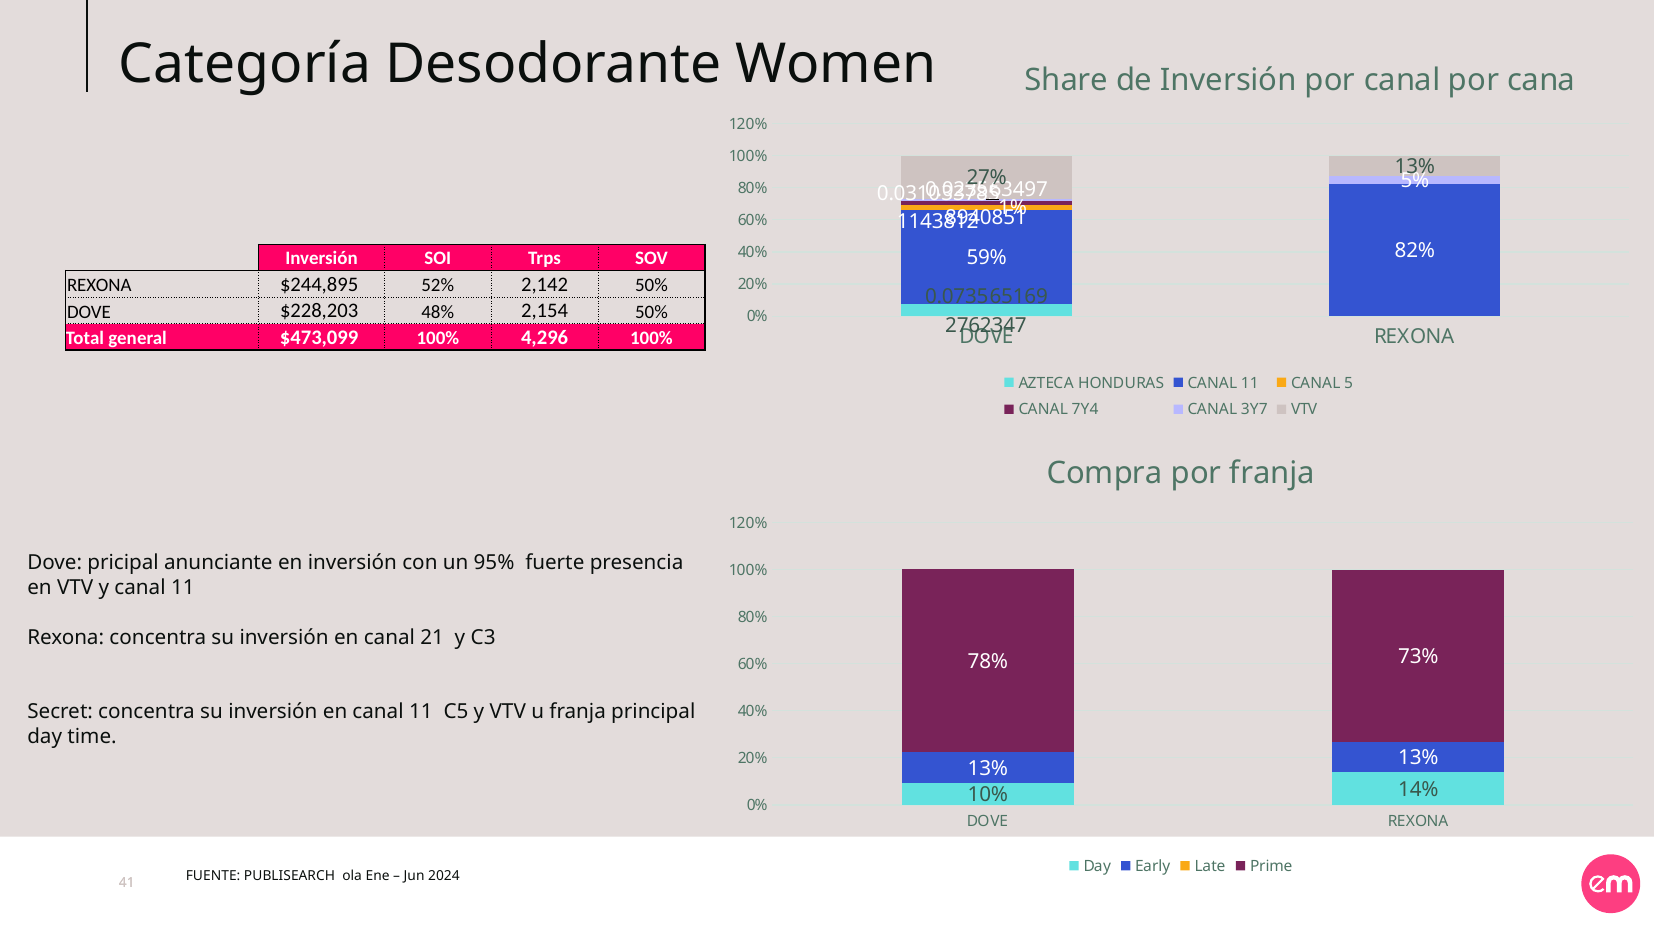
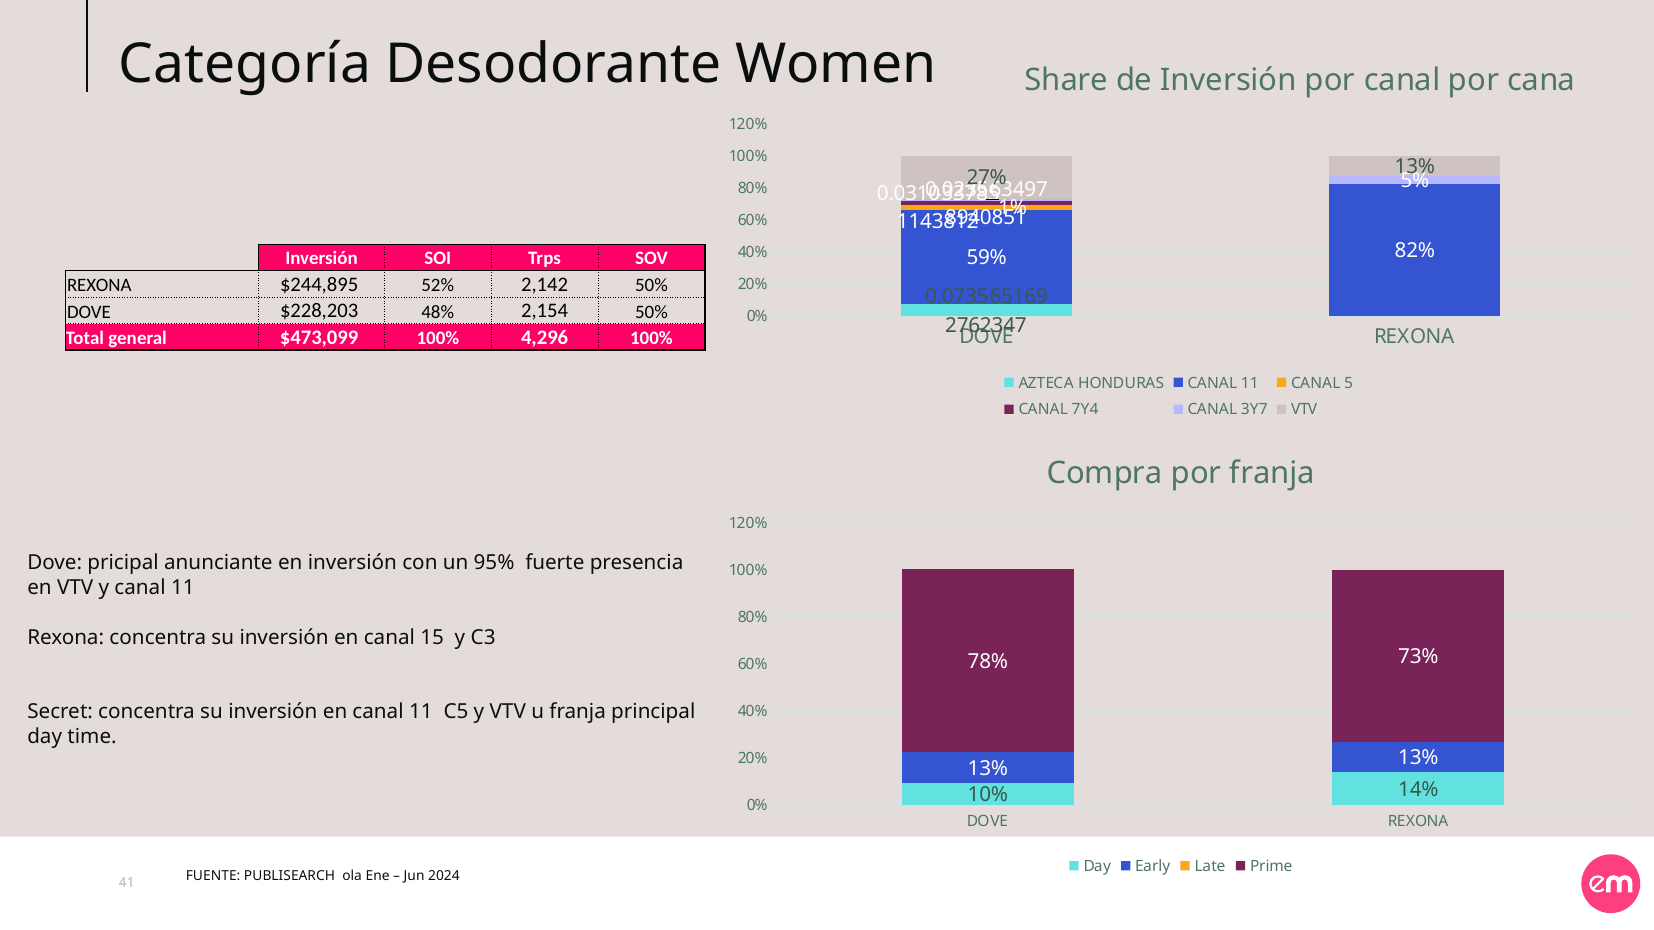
21: 21 -> 15
